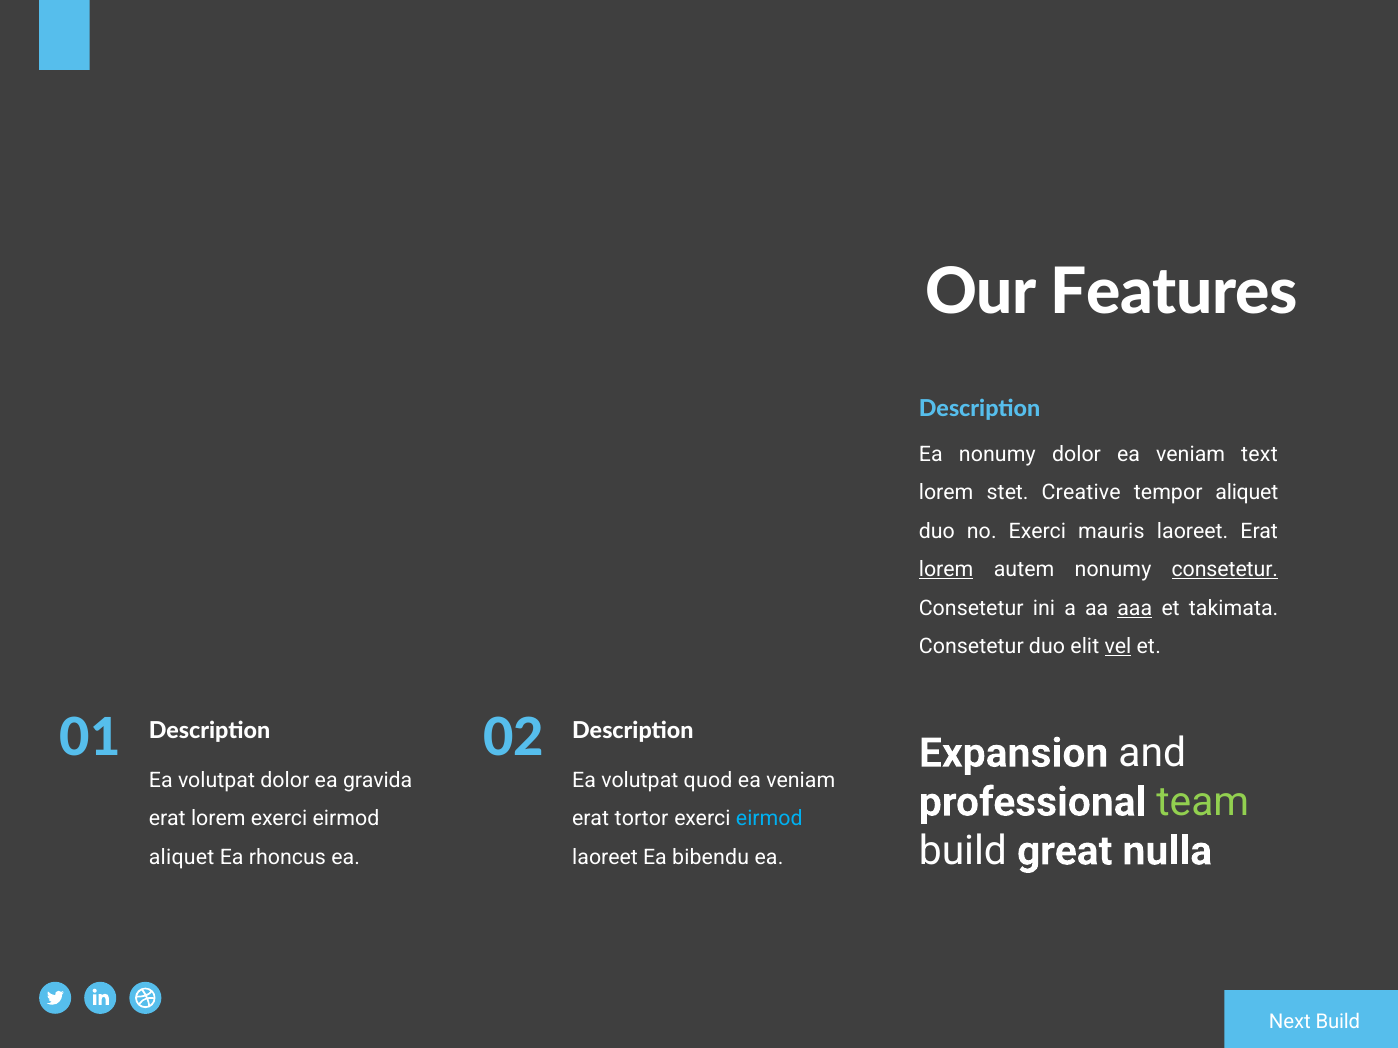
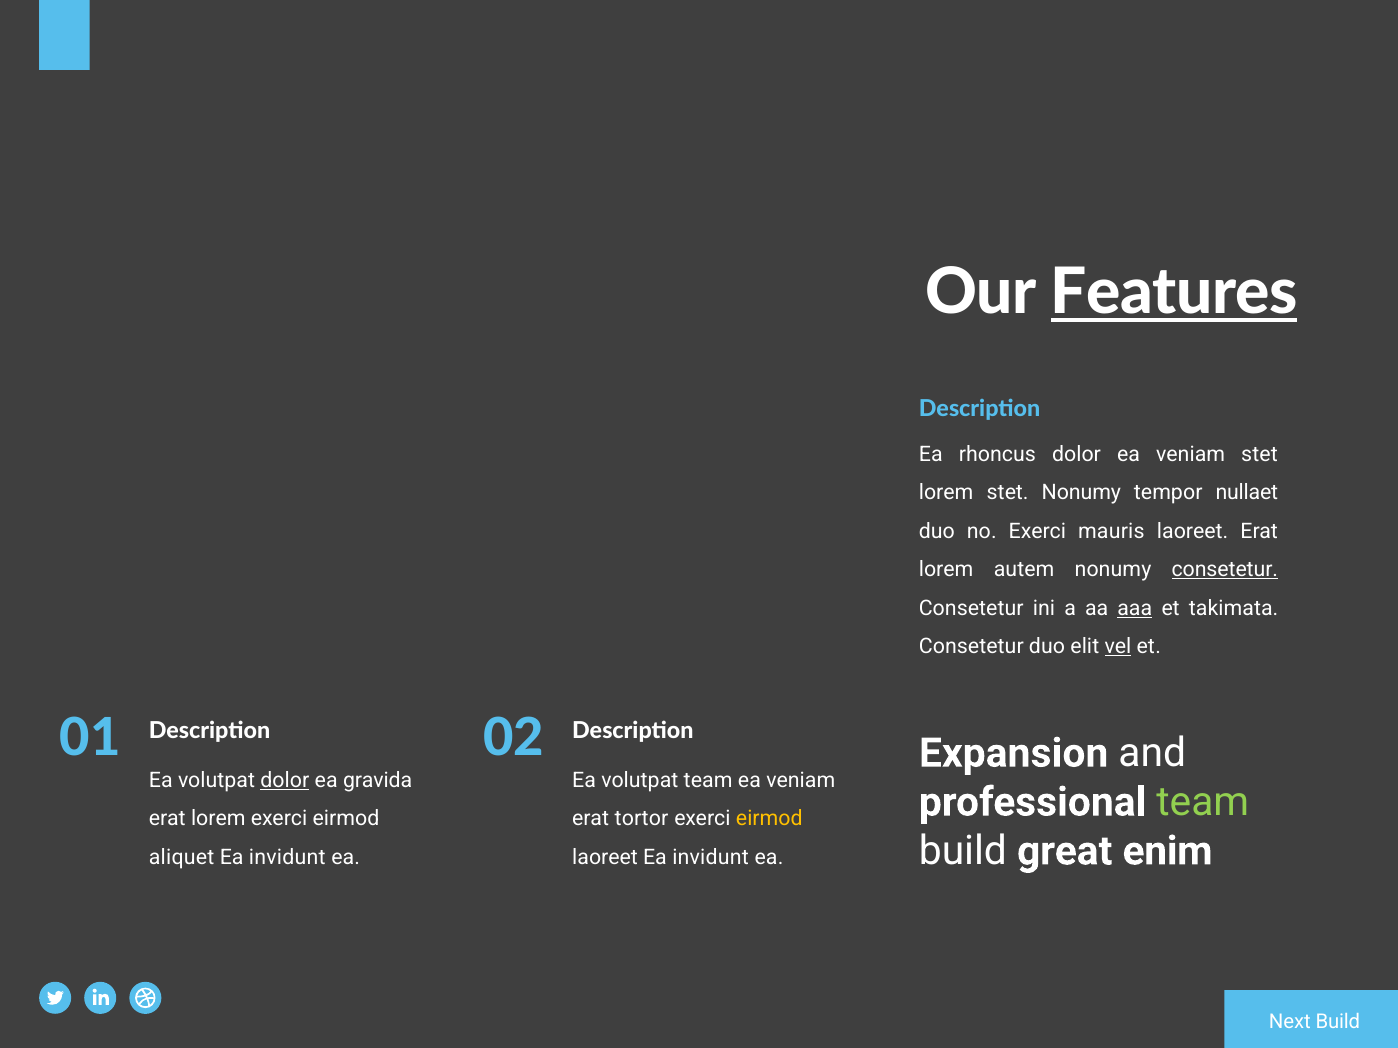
Features underline: none -> present
Ea nonumy: nonumy -> rhoncus
veniam text: text -> stet
stet Creative: Creative -> Nonumy
tempor aliquet: aliquet -> nullaet
lorem at (946, 570) underline: present -> none
dolor at (285, 781) underline: none -> present
volutpat quod: quod -> team
eirmod at (769, 819) colour: light blue -> yellow
nulla: nulla -> enim
rhoncus at (287, 857): rhoncus -> invidunt
laoreet Ea bibendu: bibendu -> invidunt
